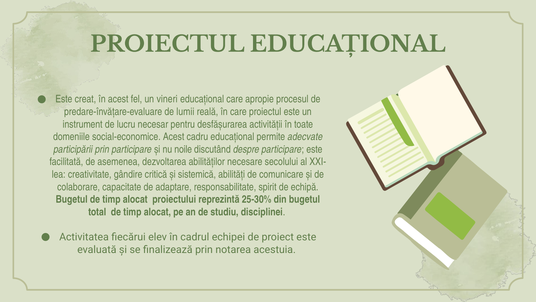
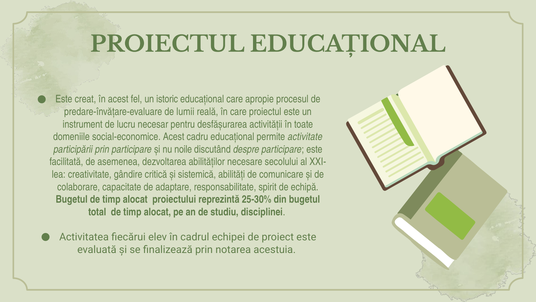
vineri: vineri -> istoric
adecvate: adecvate -> activitate
